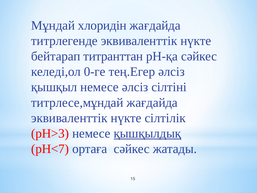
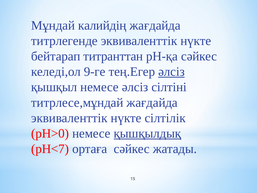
хлоридін: хлоридін -> калийдің
0-ге: 0-ге -> 9-ге
әлсіз at (171, 72) underline: none -> present
pH>3: pH>3 -> pH>0
